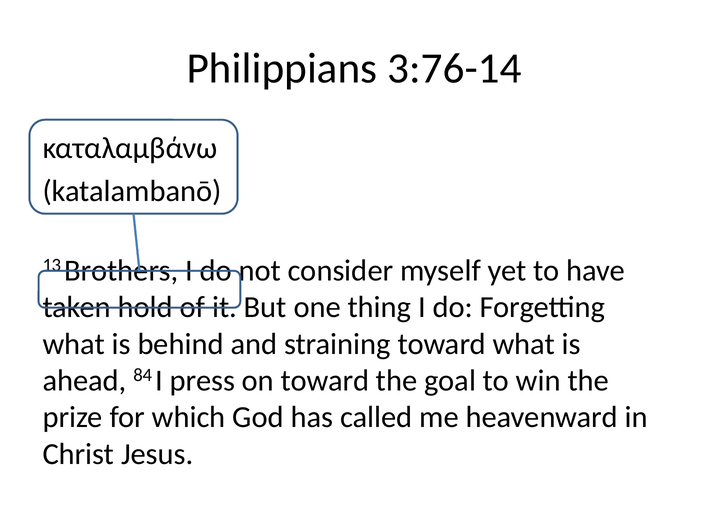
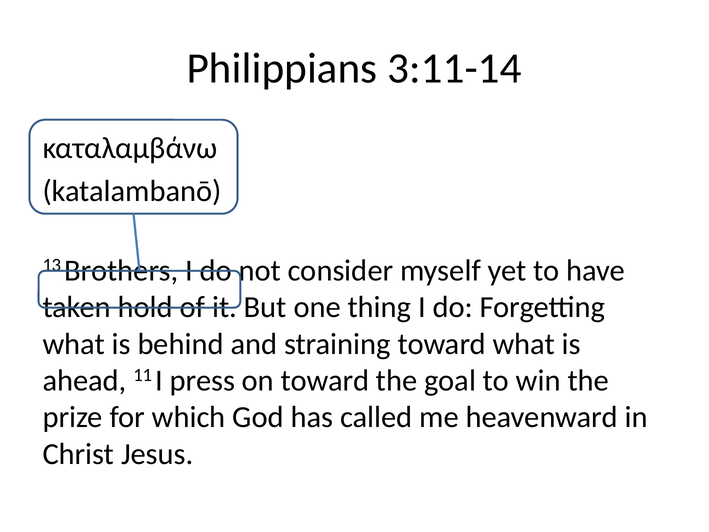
3:76-14: 3:76-14 -> 3:11-14
84: 84 -> 11
